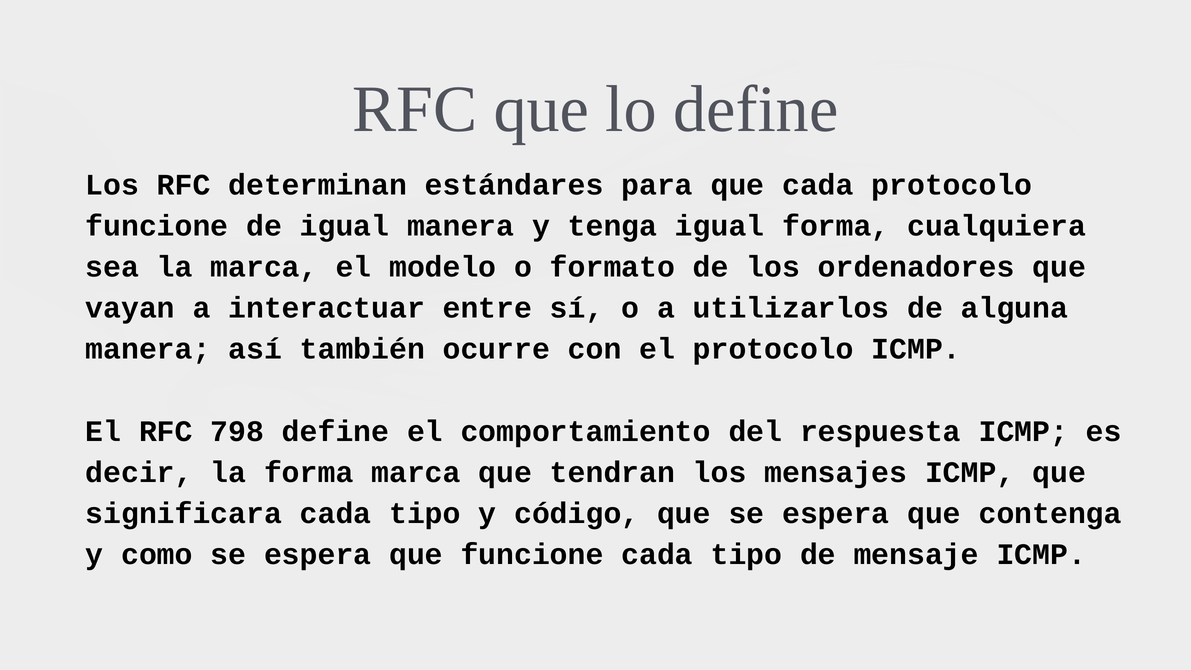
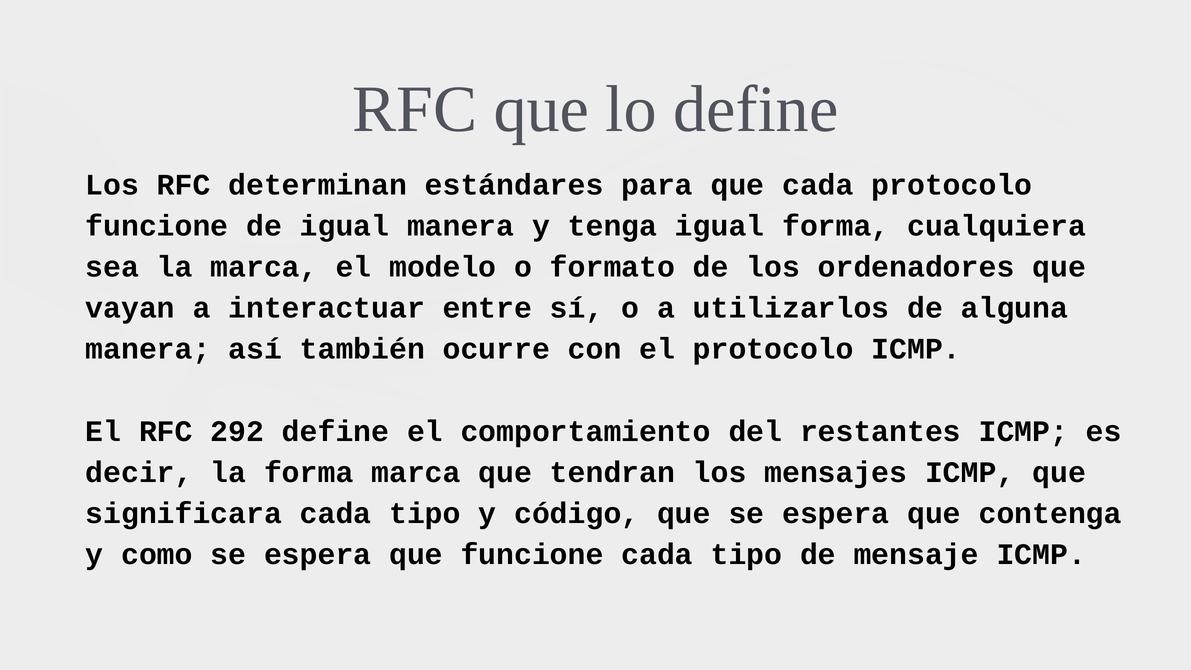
798: 798 -> 292
respuesta: respuesta -> restantes
